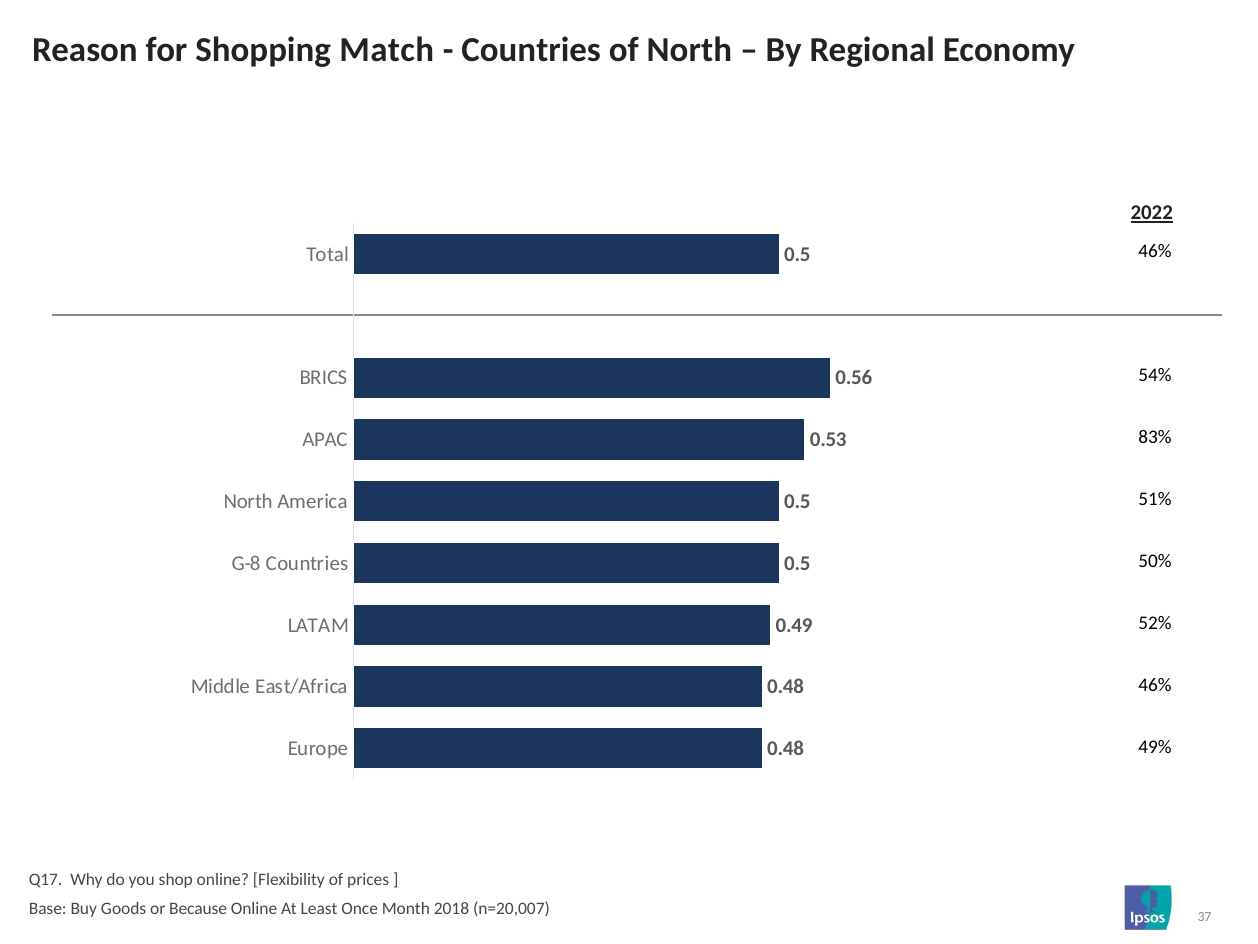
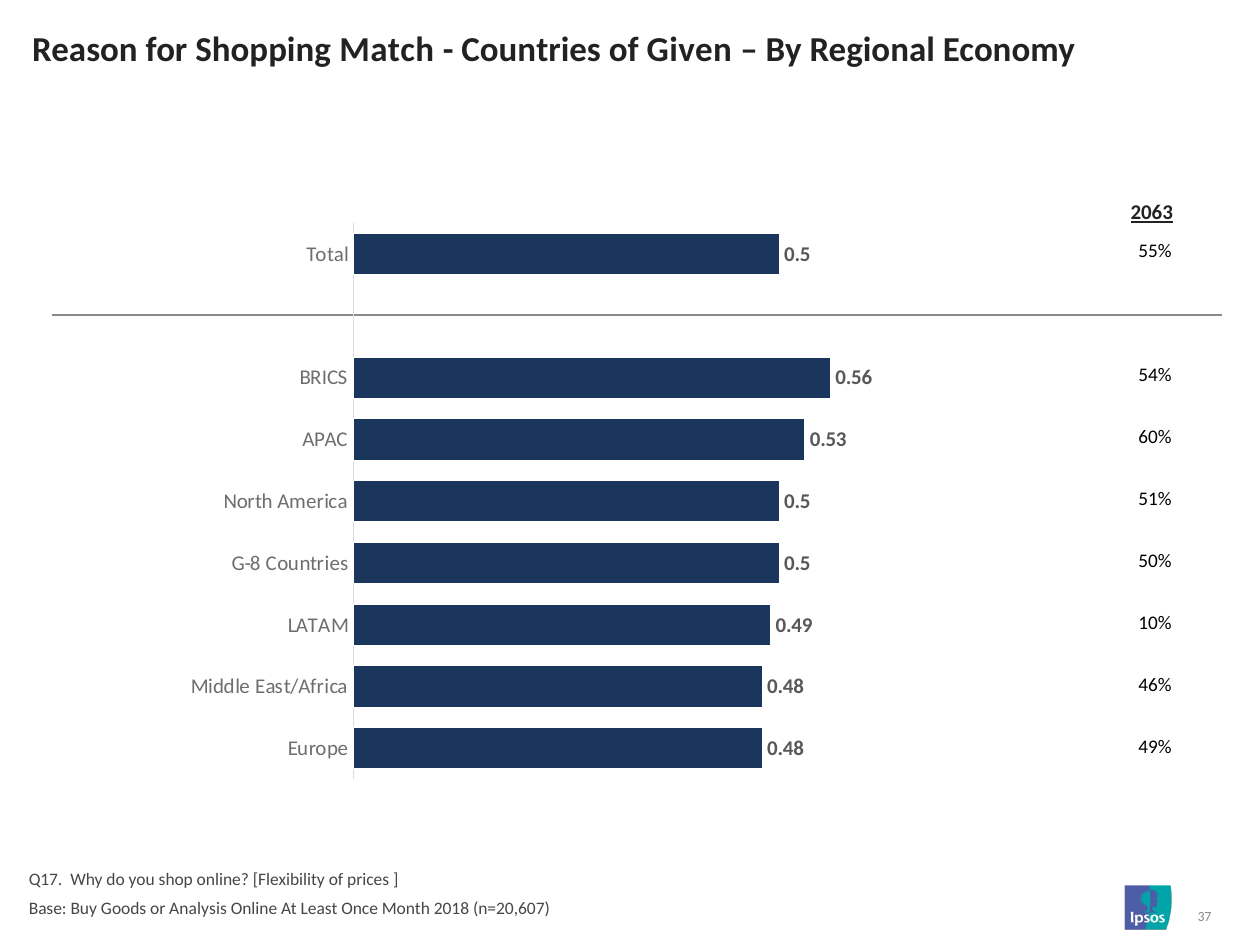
of North: North -> Given
2022: 2022 -> 2063
46% at (1155, 251): 46% -> 55%
83%: 83% -> 60%
52%: 52% -> 10%
Because: Because -> Analysis
n=20,007: n=20,007 -> n=20,607
